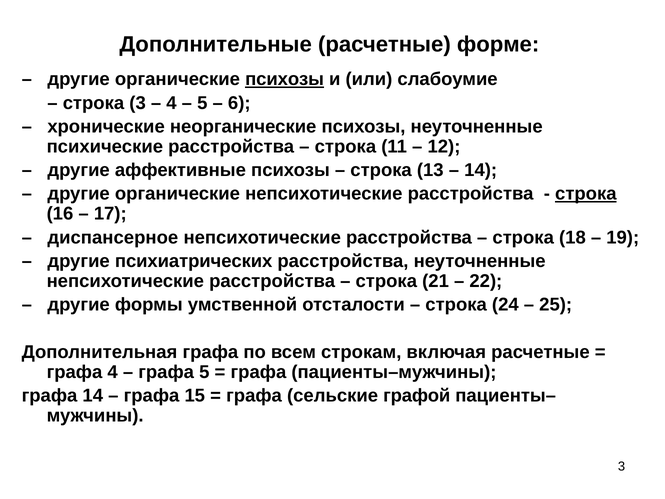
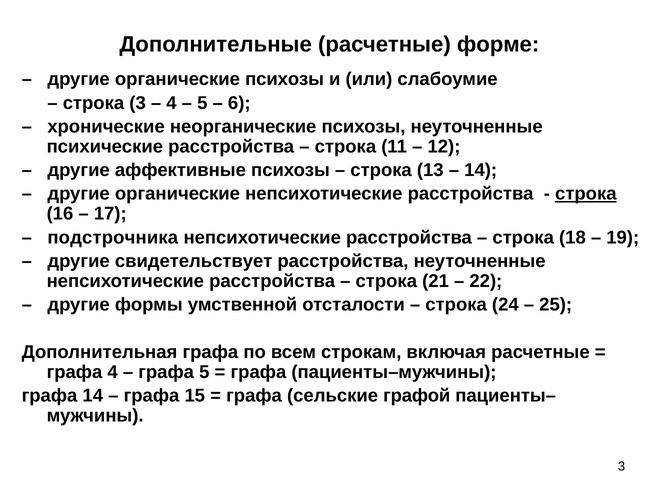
психозы at (285, 79) underline: present -> none
диспансерное: диспансерное -> подстрочника
психиатрических: психиатрических -> свидетельствует
